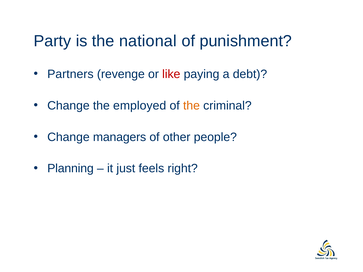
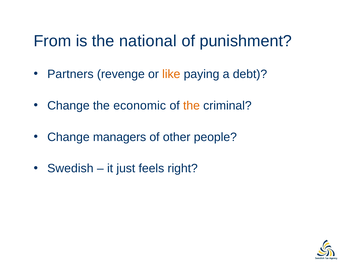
Party: Party -> From
like colour: red -> orange
employed: employed -> economic
Planning: Planning -> Swedish
